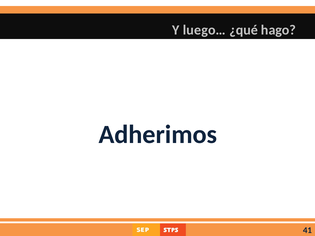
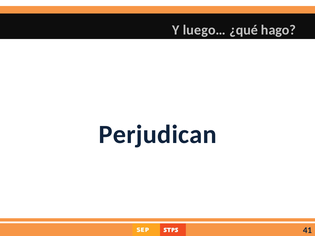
Adherimos: Adherimos -> Perjudican
